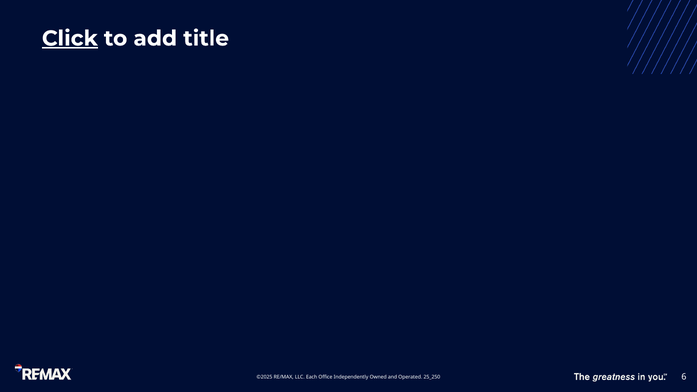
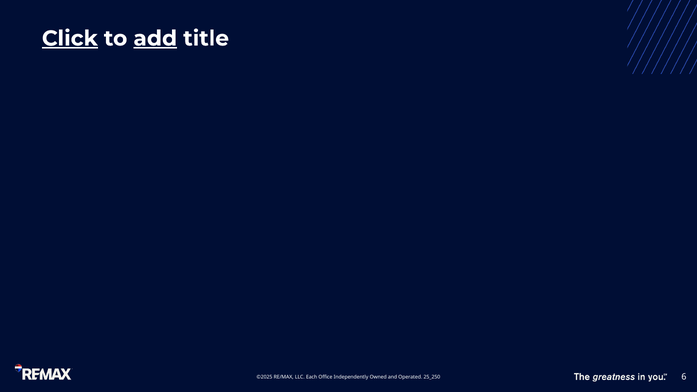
add underline: none -> present
